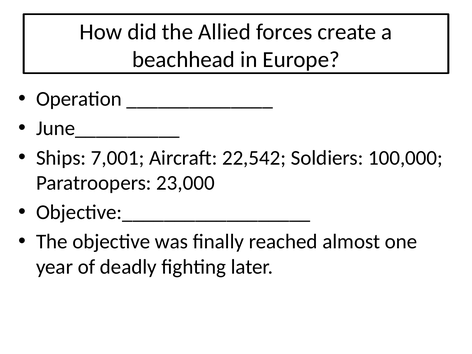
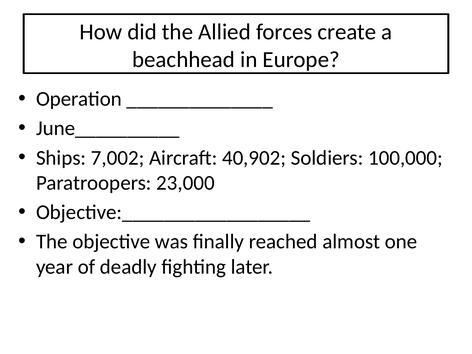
7,001: 7,001 -> 7,002
22,542: 22,542 -> 40,902
